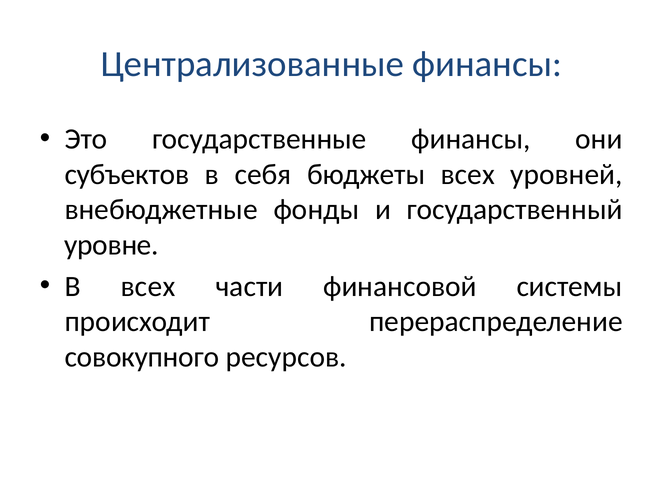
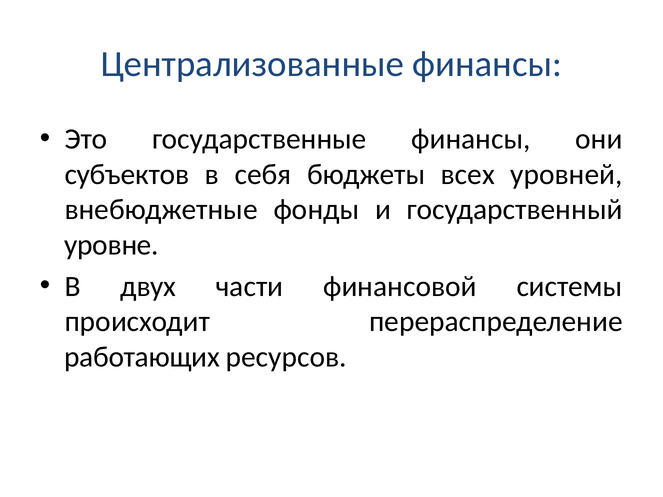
В всех: всех -> двух
совокупного: совокупного -> работающих
